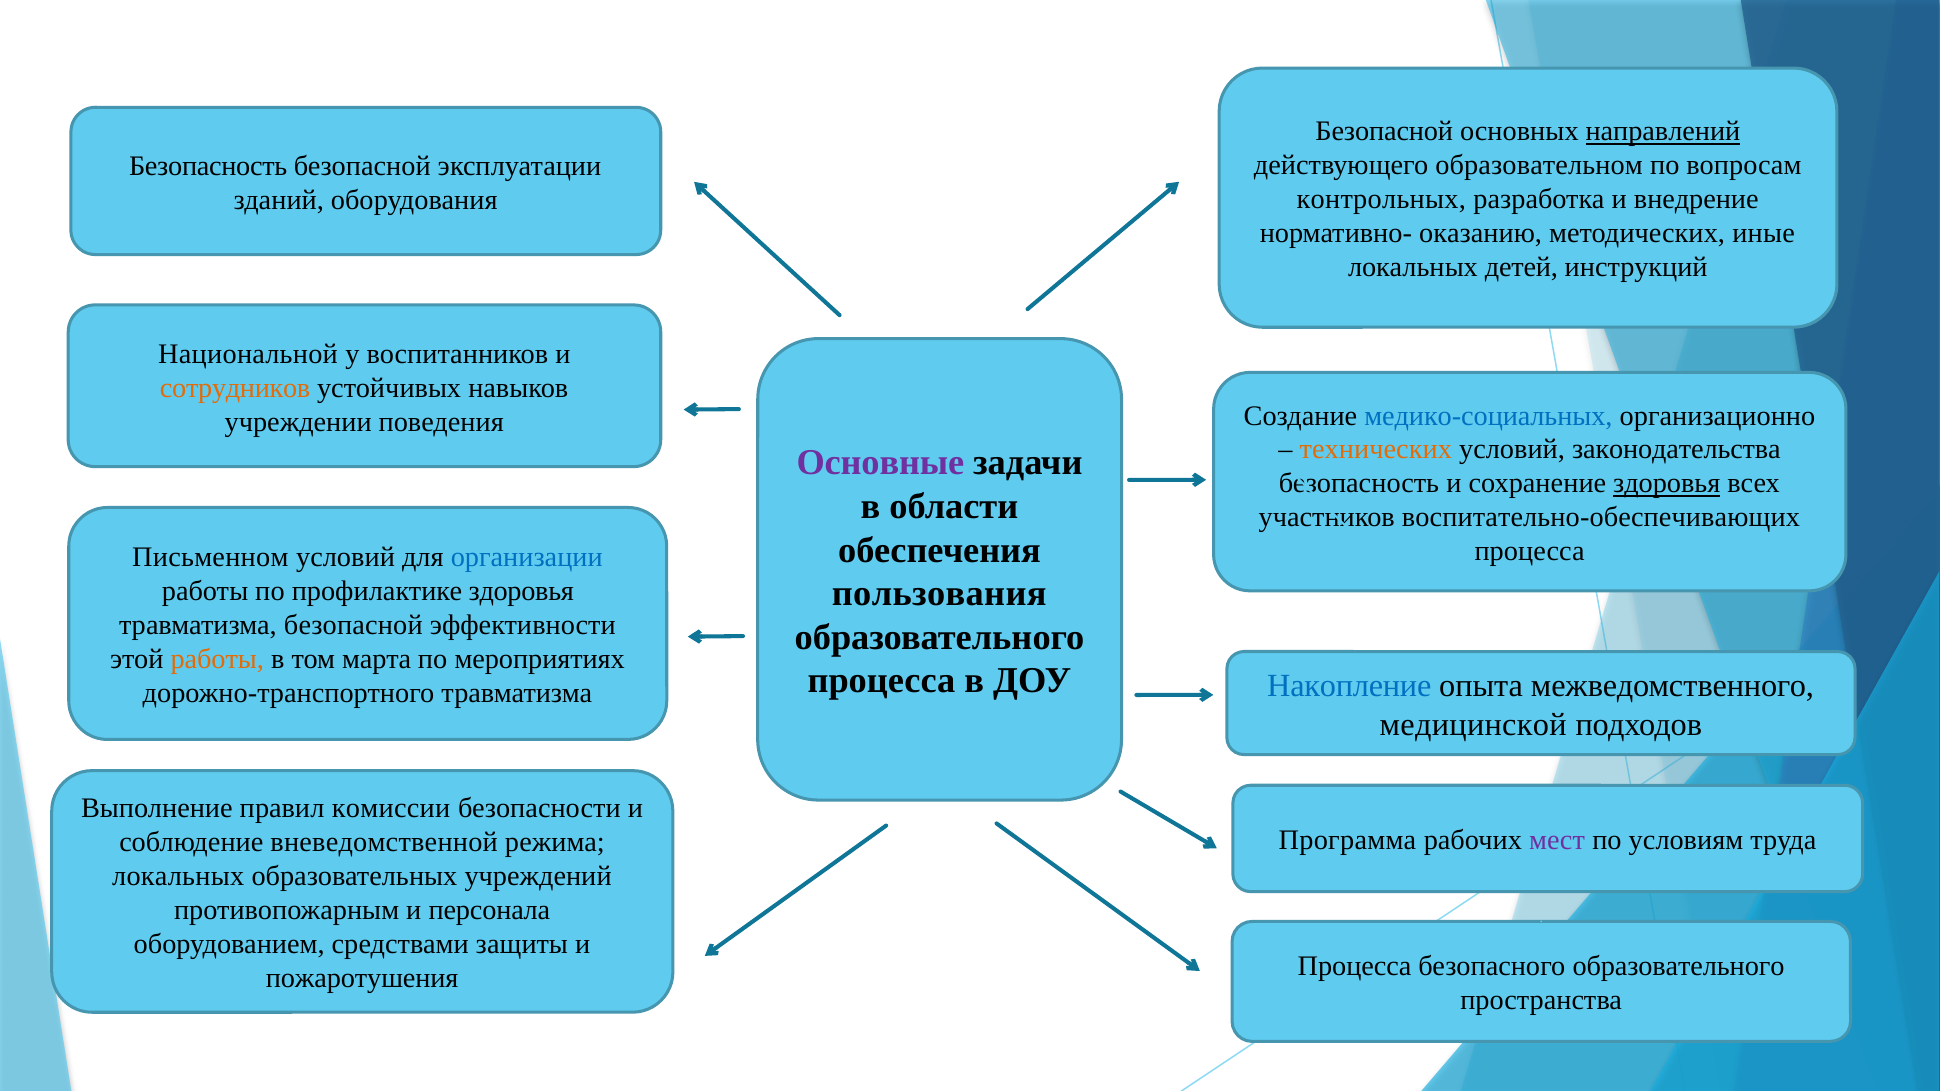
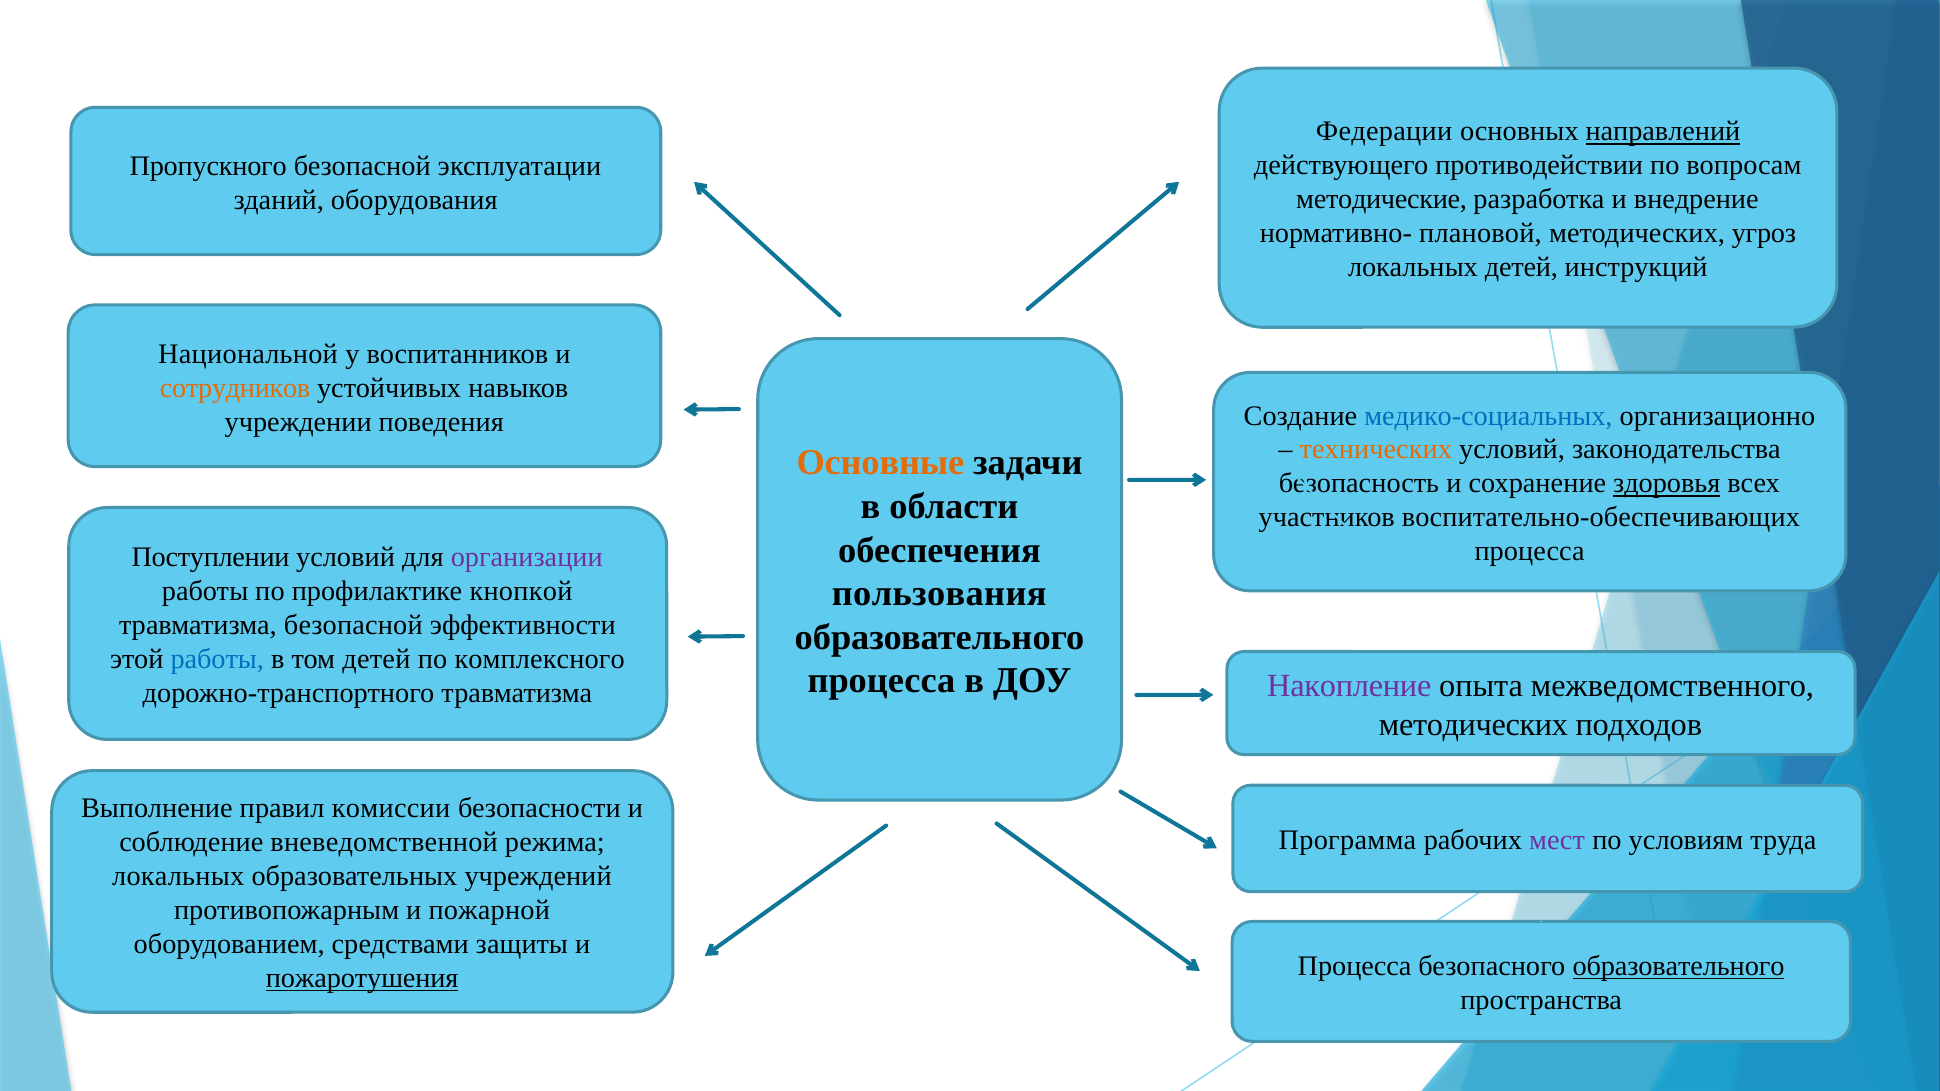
Безопасной at (1384, 132): Безопасной -> Федерации
образовательном: образовательном -> противодействии
Безопасность at (208, 166): Безопасность -> Пропускного
контрольных: контрольных -> методические
оказанию: оказанию -> плановой
иные: иные -> угроз
Основные colour: purple -> orange
Письменном: Письменном -> Поступлении
организации colour: blue -> purple
профилактике здоровья: здоровья -> кнопкой
работы at (217, 659) colour: orange -> blue
том марта: марта -> детей
мероприятиях: мероприятиях -> комплексного
Накопление colour: blue -> purple
медицинской at (1473, 725): медицинской -> методических
персонала: персонала -> пожарной
образовательного at (1679, 967) underline: none -> present
пожаротушения underline: none -> present
